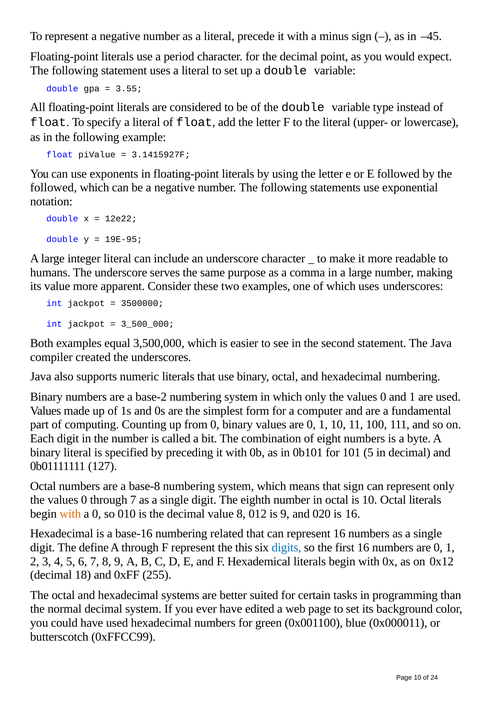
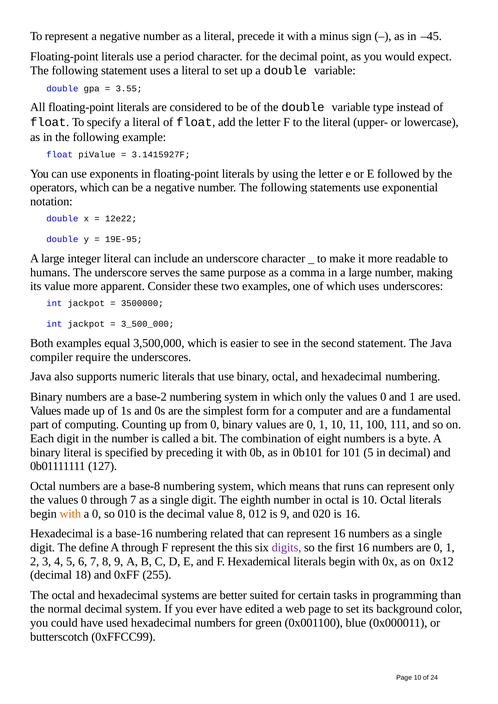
followed at (54, 188): followed -> operators
created: created -> require
that sign: sign -> runs
digits colour: blue -> purple
